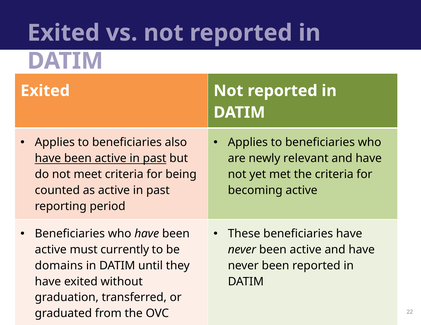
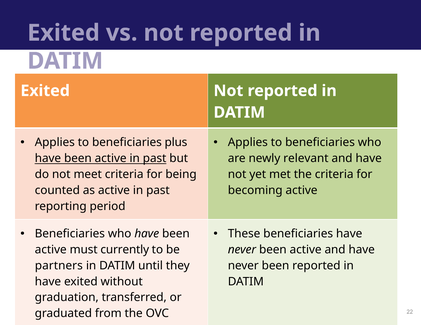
also: also -> plus
domains: domains -> partners
